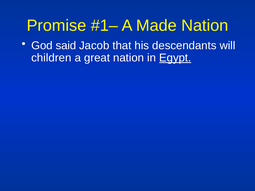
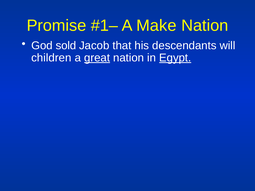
Made: Made -> Make
said: said -> sold
great underline: none -> present
